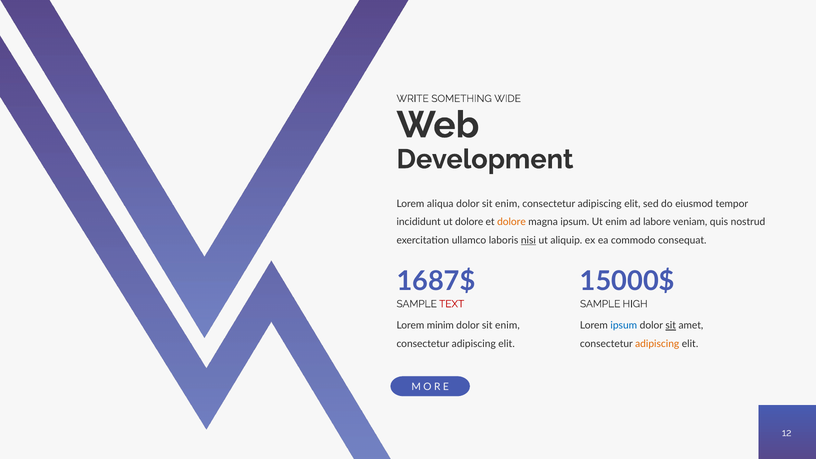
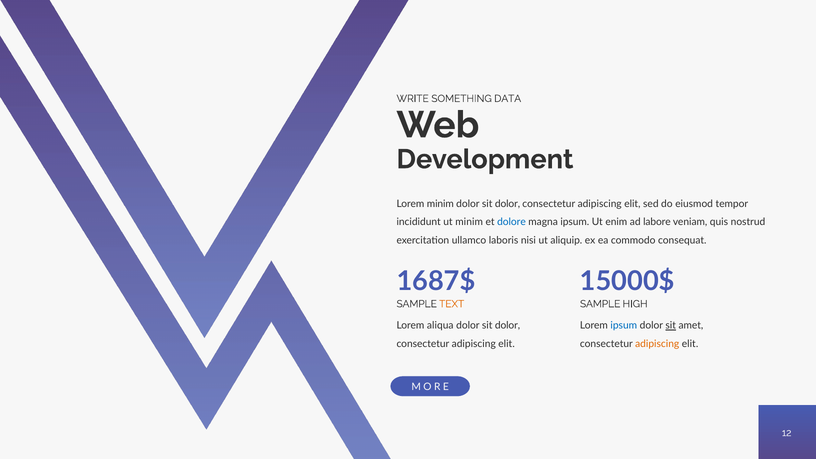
WIDE: WIDE -> DATA
aliqua at (440, 204): aliqua -> minim
enim at (507, 204): enim -> dolor
ut dolore: dolore -> minim
dolore at (511, 222) colour: orange -> blue
nisi underline: present -> none
TEXT colour: red -> orange
minim: minim -> aliqua
enim at (507, 326): enim -> dolor
